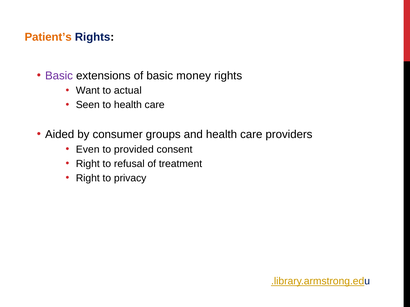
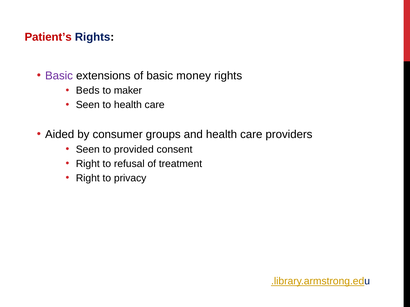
Patient’s colour: orange -> red
Want: Want -> Beds
actual: actual -> maker
Even at (88, 150): Even -> Seen
